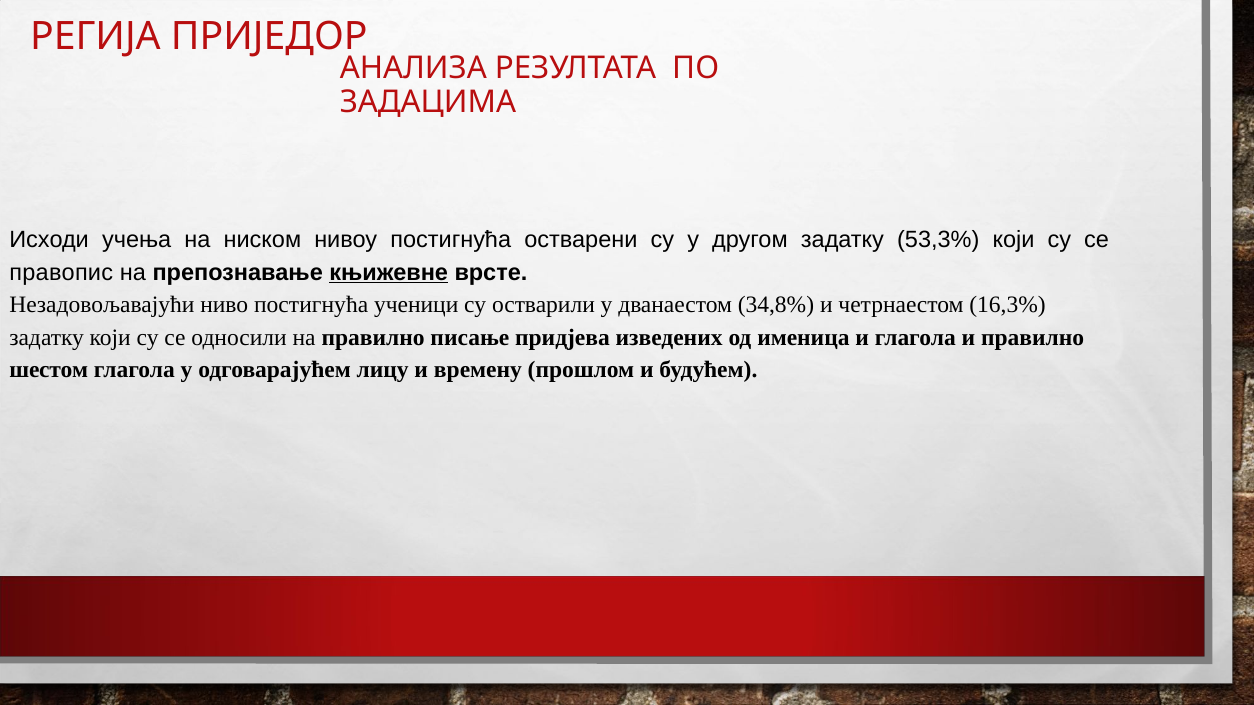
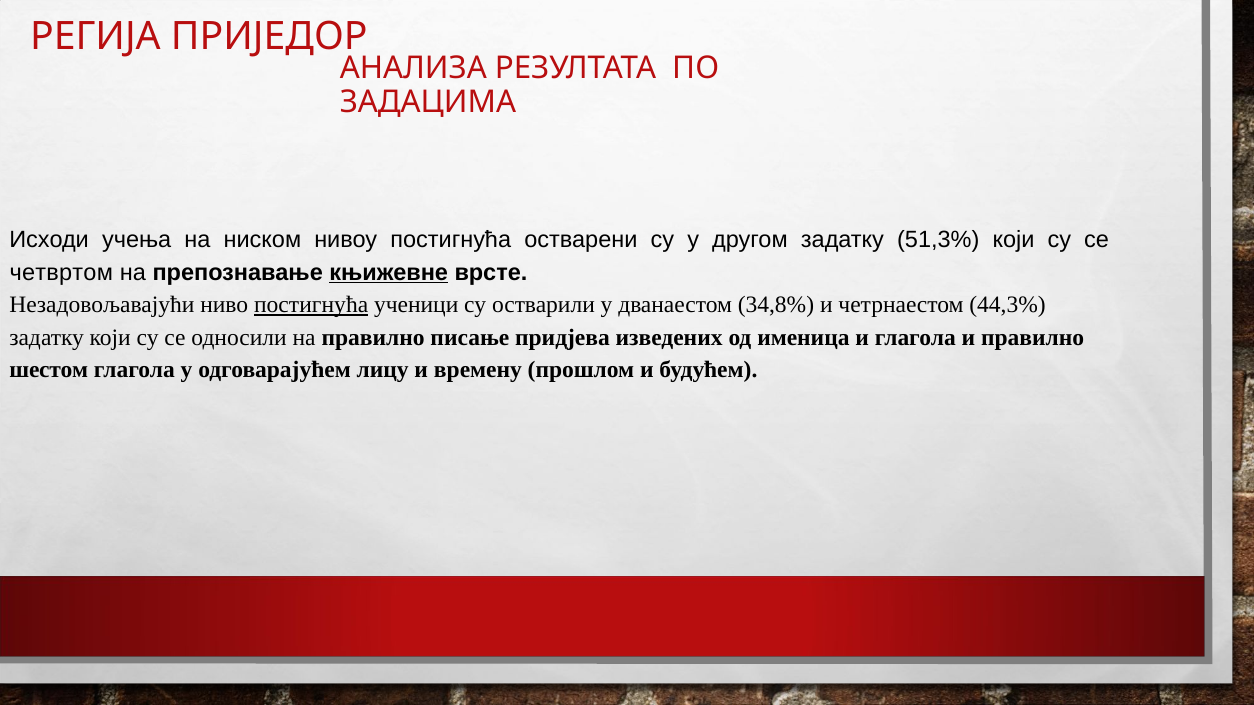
53,3%: 53,3% -> 51,3%
правопис: правопис -> четвртом
постигнућа at (311, 305) underline: none -> present
16,3%: 16,3% -> 44,3%
